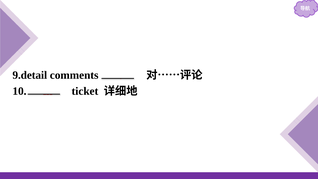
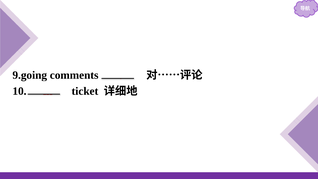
9.detail: 9.detail -> 9.going
